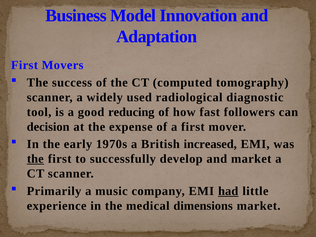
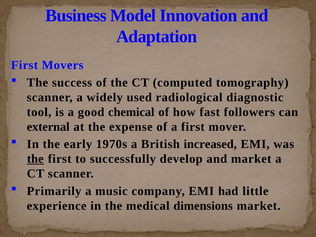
reducing: reducing -> chemical
decision: decision -> external
had underline: present -> none
